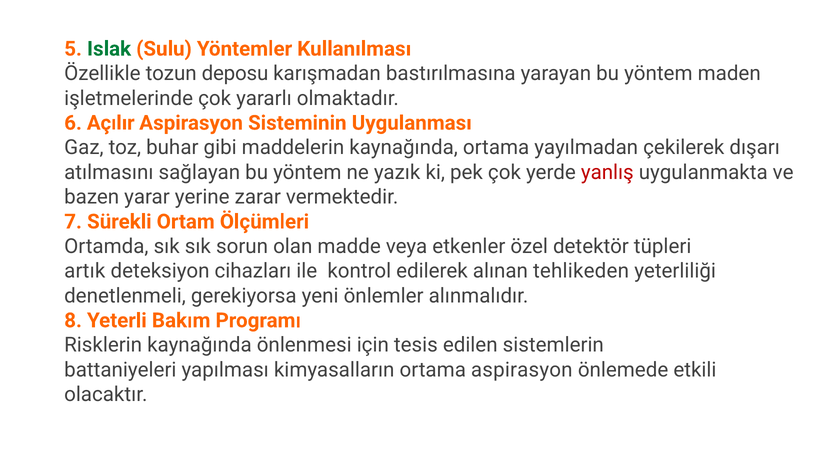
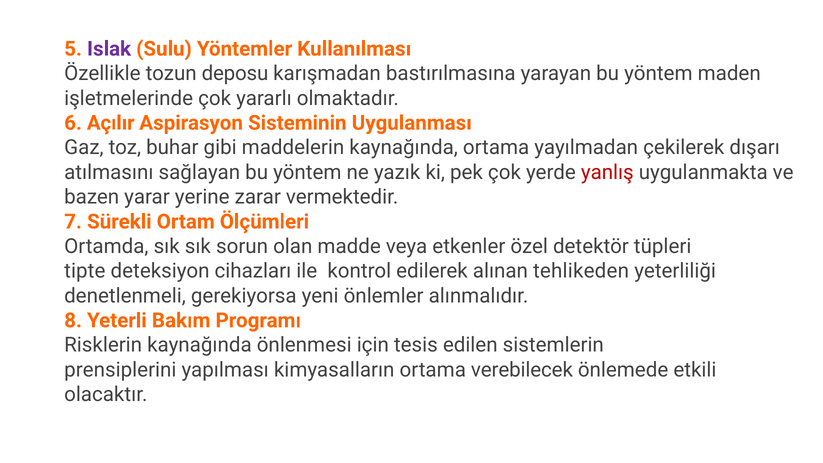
Islak colour: green -> purple
artık: artık -> tipte
battaniyeleri: battaniyeleri -> prensiplerini
ortama aspirasyon: aspirasyon -> verebilecek
